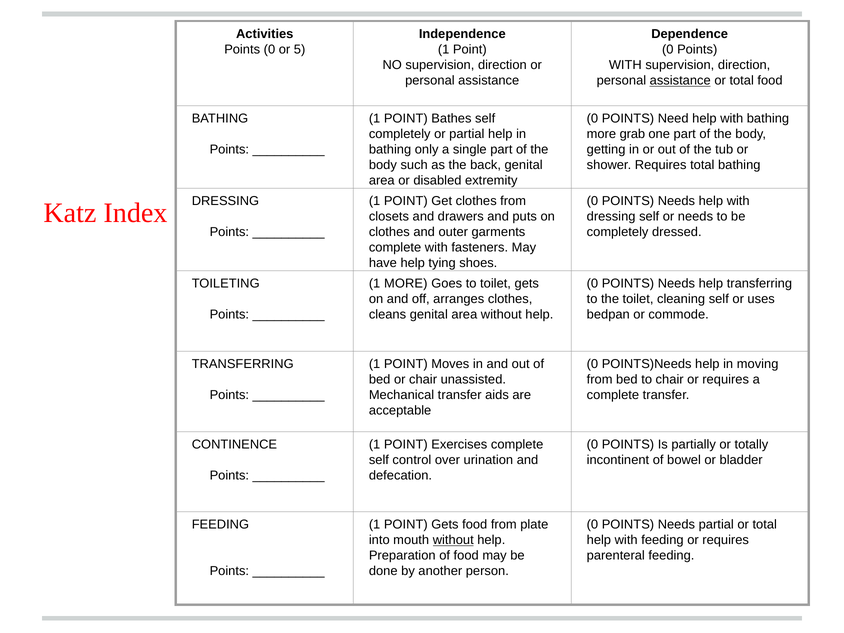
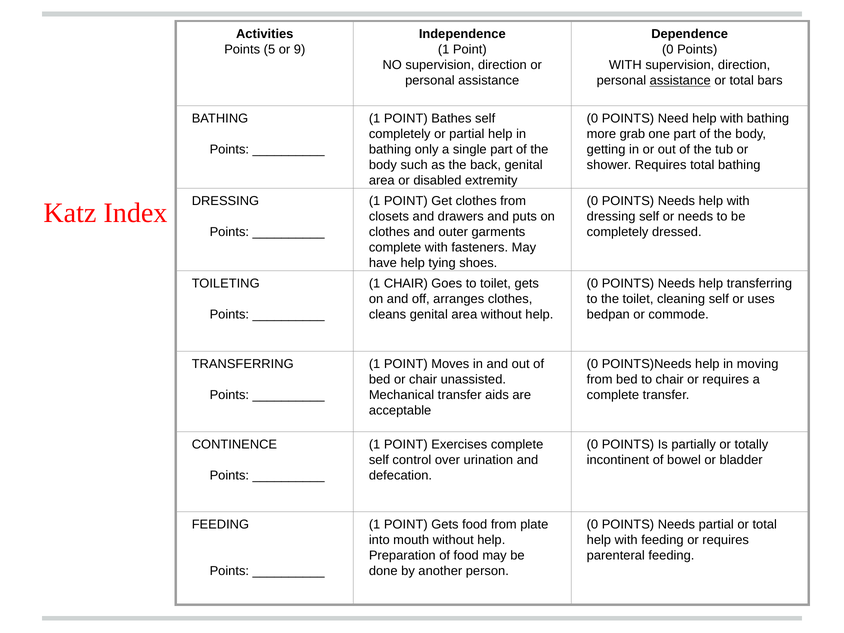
Points 0: 0 -> 5
5: 5 -> 9
total food: food -> bars
1 MORE: MORE -> CHAIR
without at (453, 540) underline: present -> none
